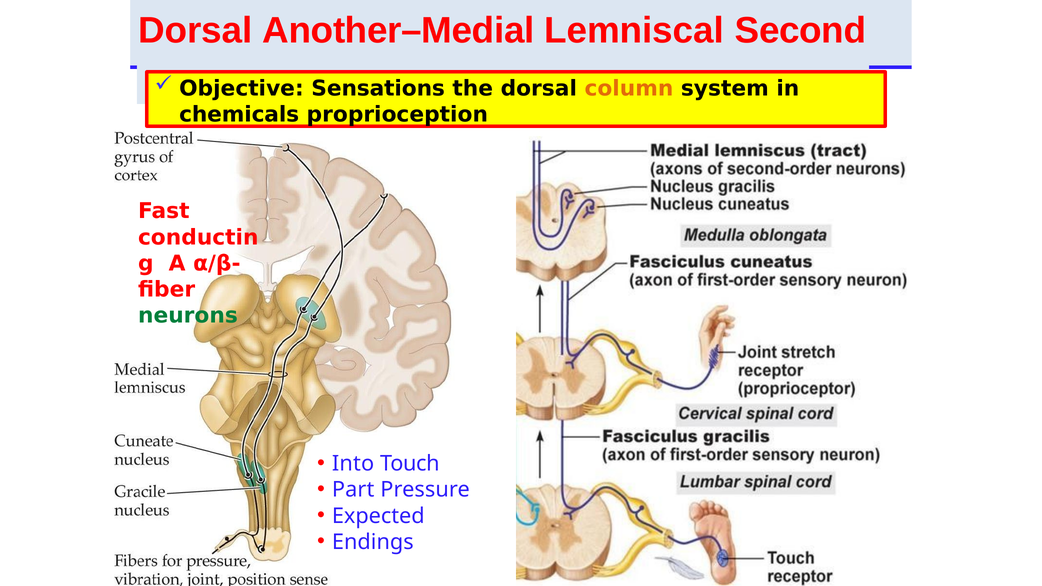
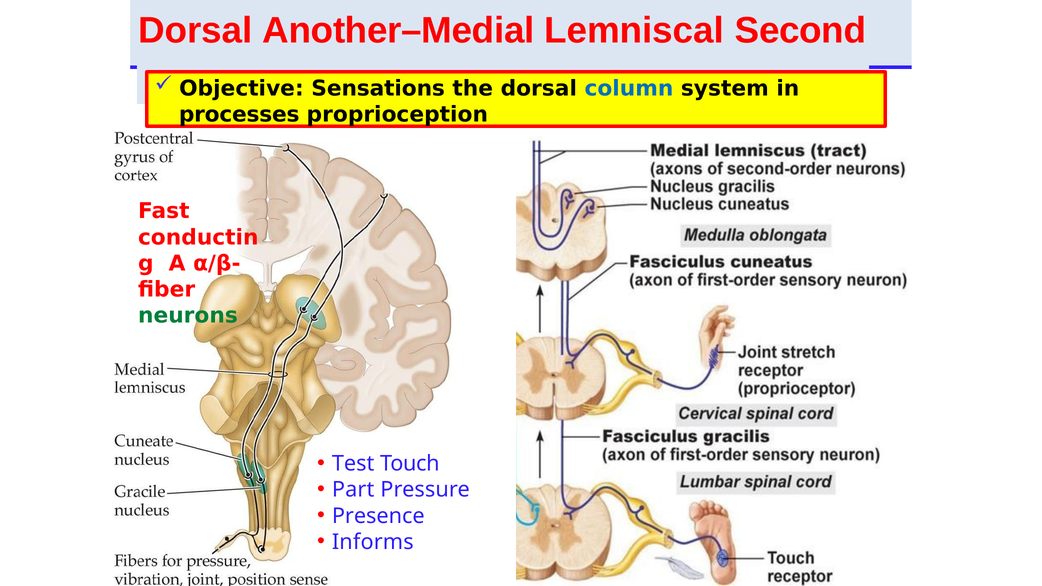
column colour: orange -> blue
chemicals: chemicals -> processes
Into: Into -> Test
Expected: Expected -> Presence
Endings: Endings -> Informs
